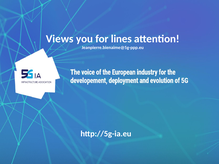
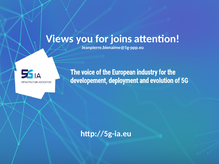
lines: lines -> joins
